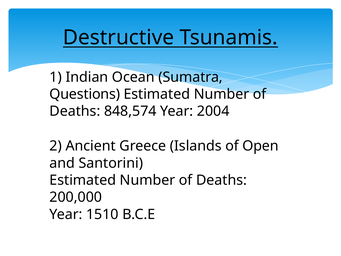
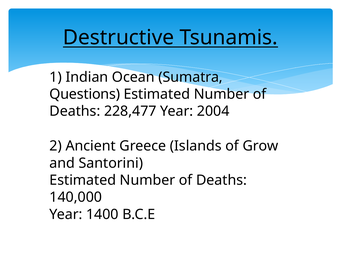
848,574: 848,574 -> 228,477
Open: Open -> Grow
200,000: 200,000 -> 140,000
1510: 1510 -> 1400
